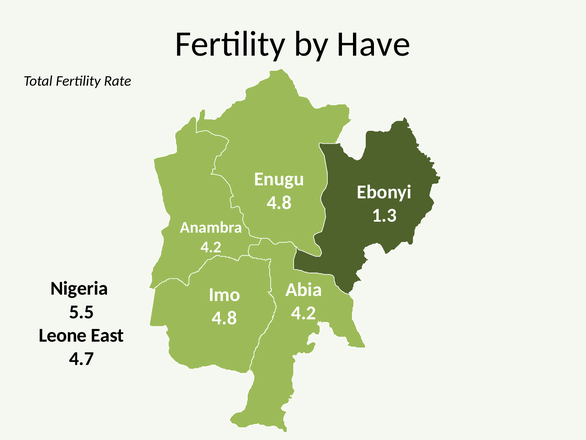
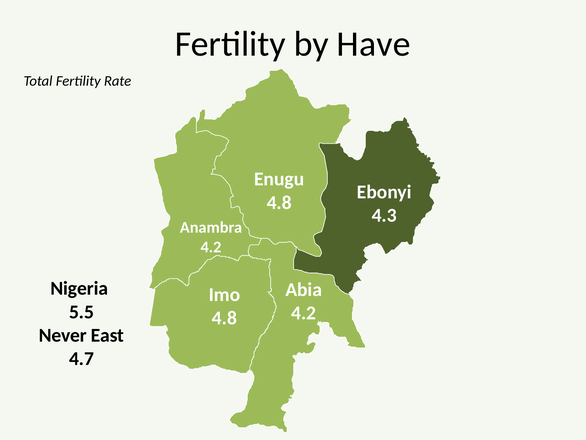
1.3: 1.3 -> 4.3
Leone: Leone -> Never
